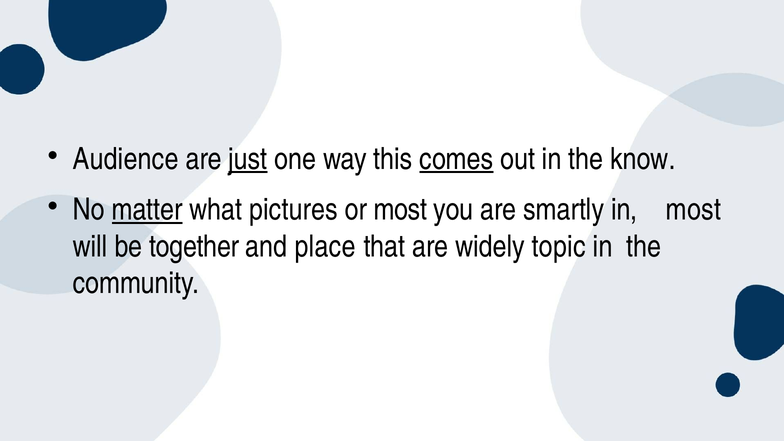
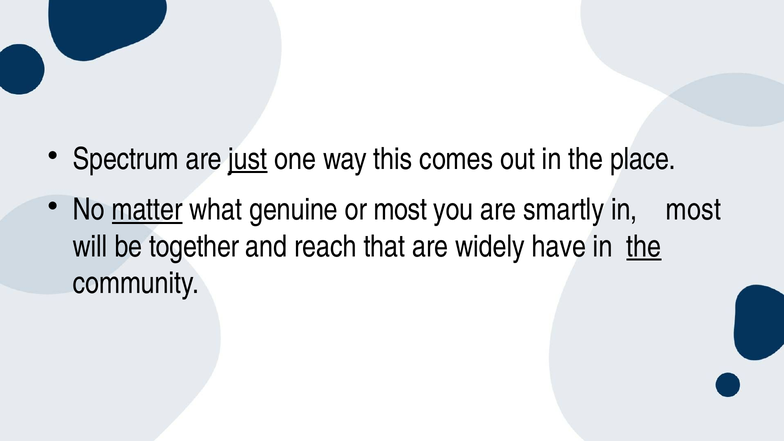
Audience: Audience -> Spectrum
comes underline: present -> none
know: know -> place
pictures: pictures -> genuine
place: place -> reach
topic: topic -> have
the at (644, 246) underline: none -> present
